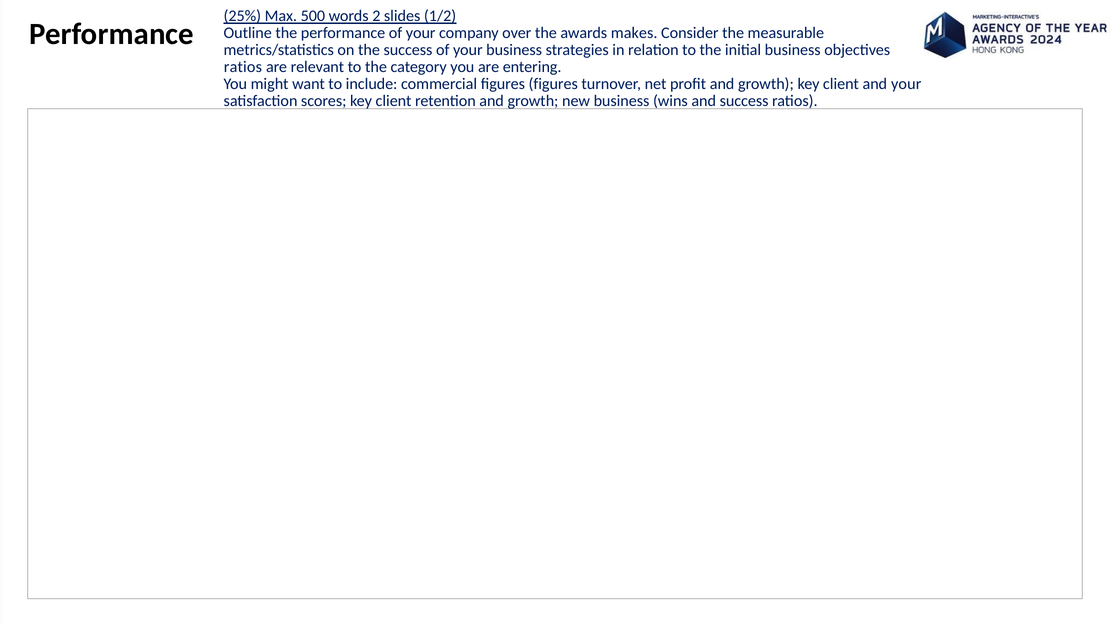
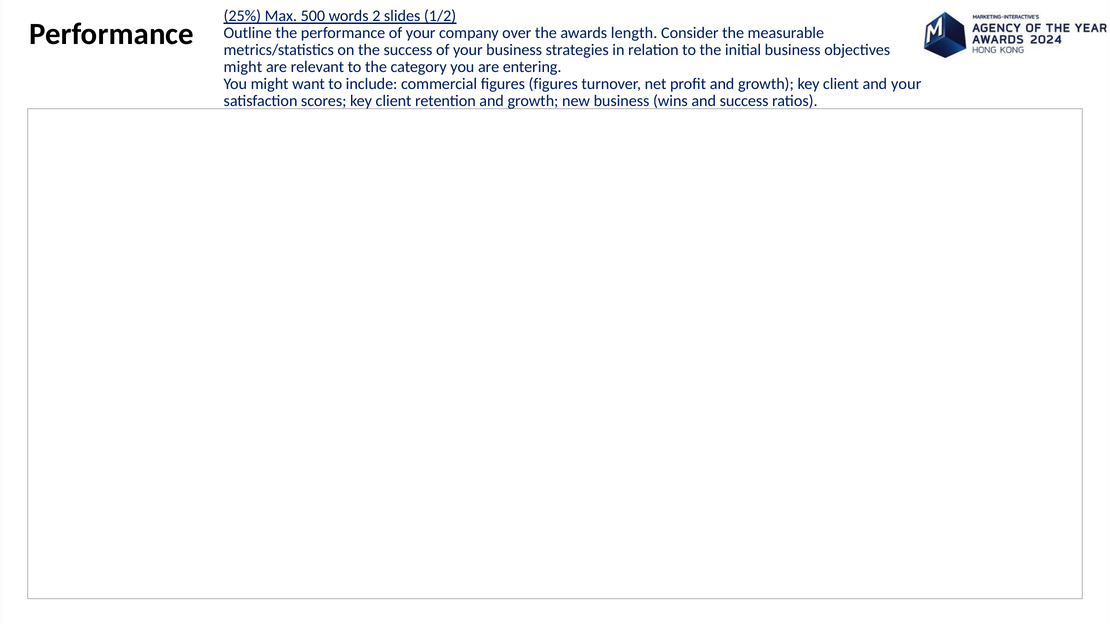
makes: makes -> length
ratios at (243, 67): ratios -> might
